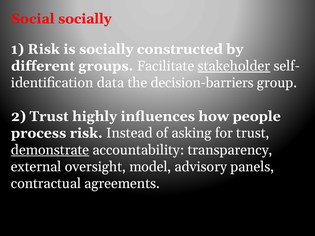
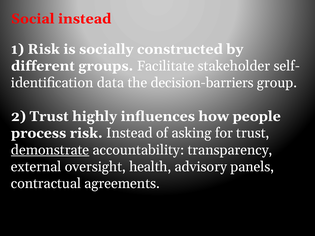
Social socially: socially -> instead
stakeholder underline: present -> none
model: model -> health
